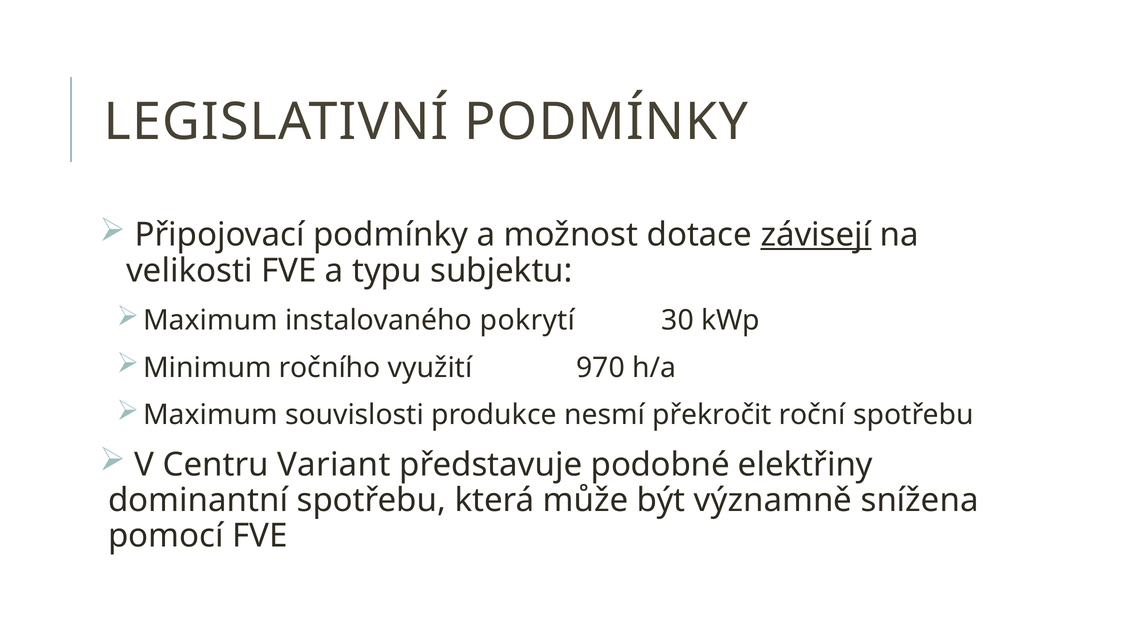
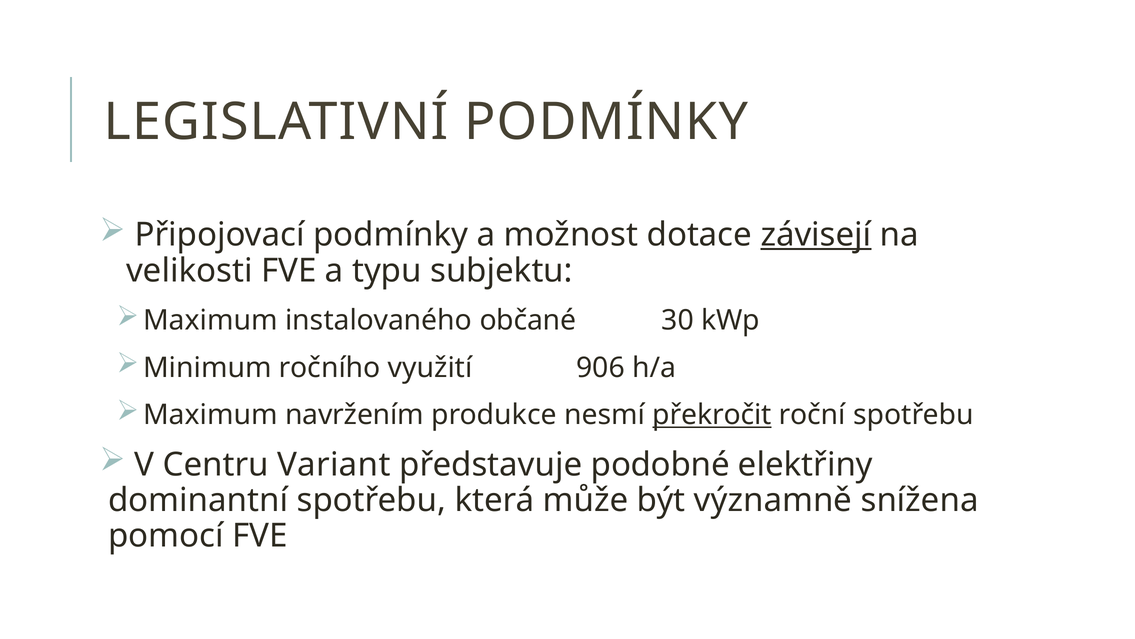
pokrytí: pokrytí -> občané
970: 970 -> 906
souvislosti: souvislosti -> navržením
překročit underline: none -> present
